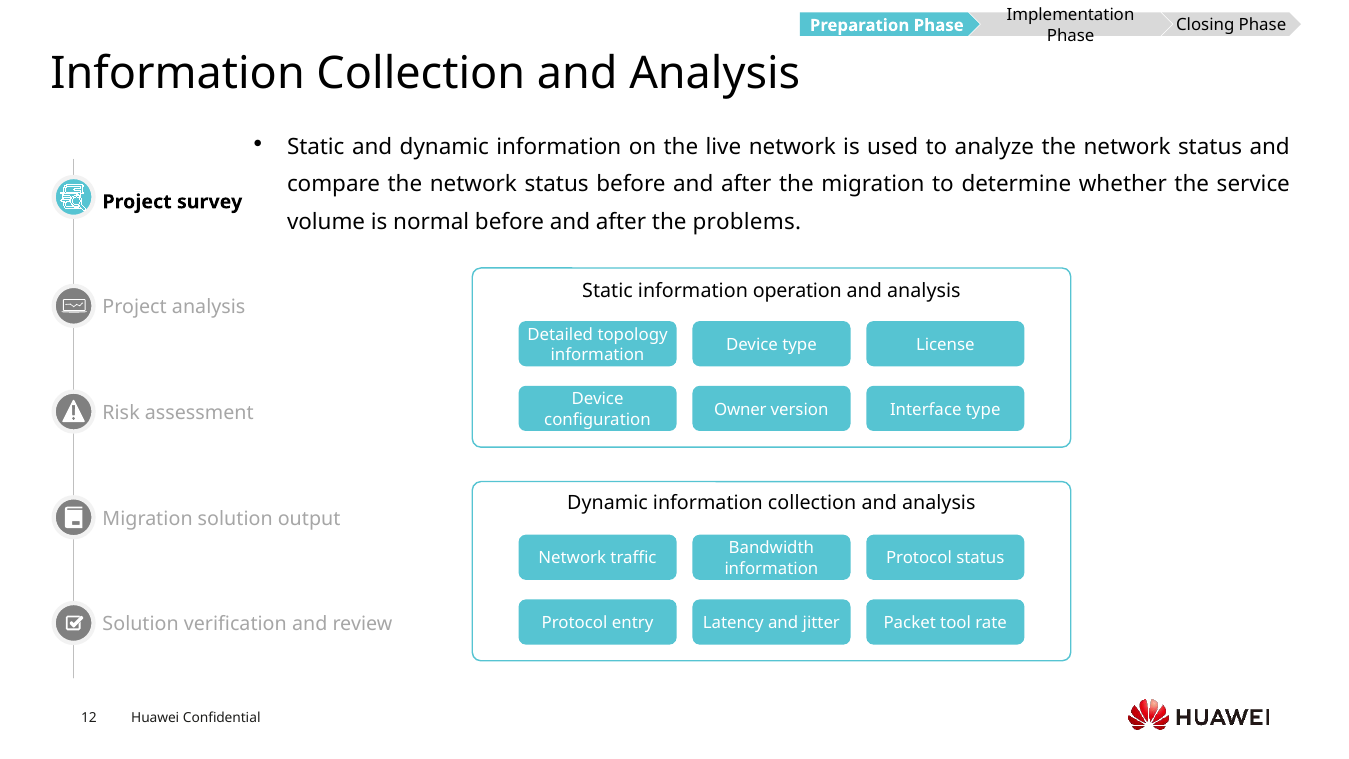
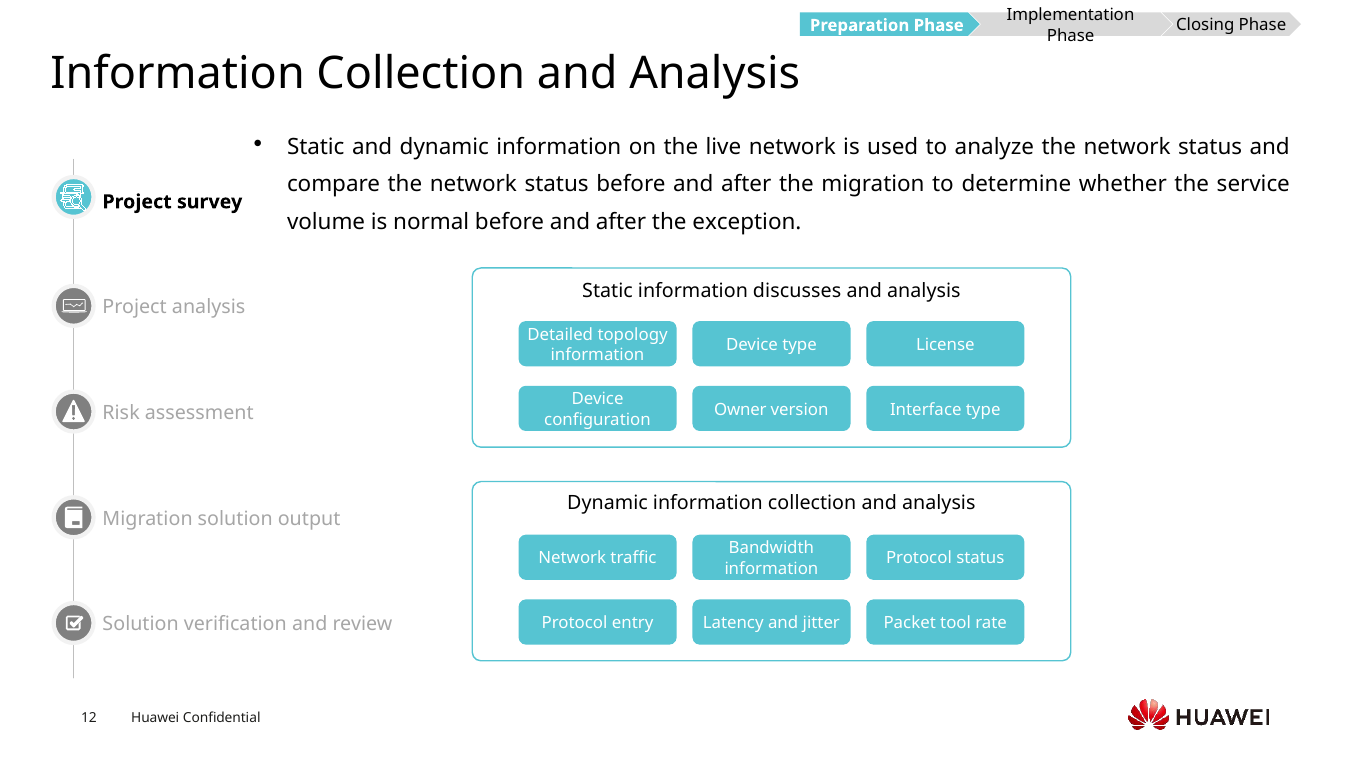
problems: problems -> exception
operation: operation -> discusses
